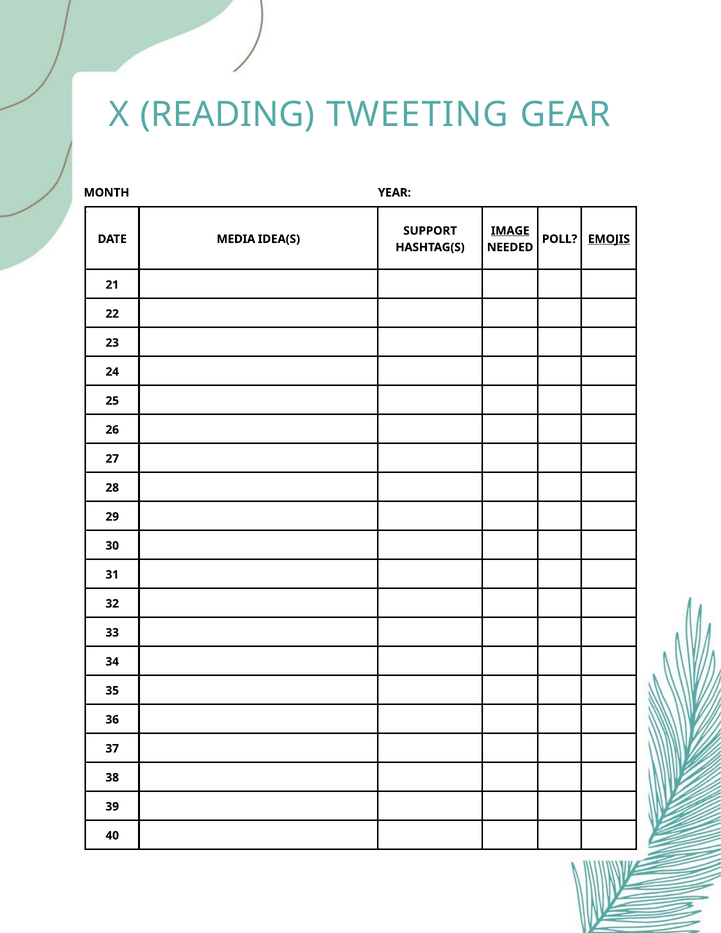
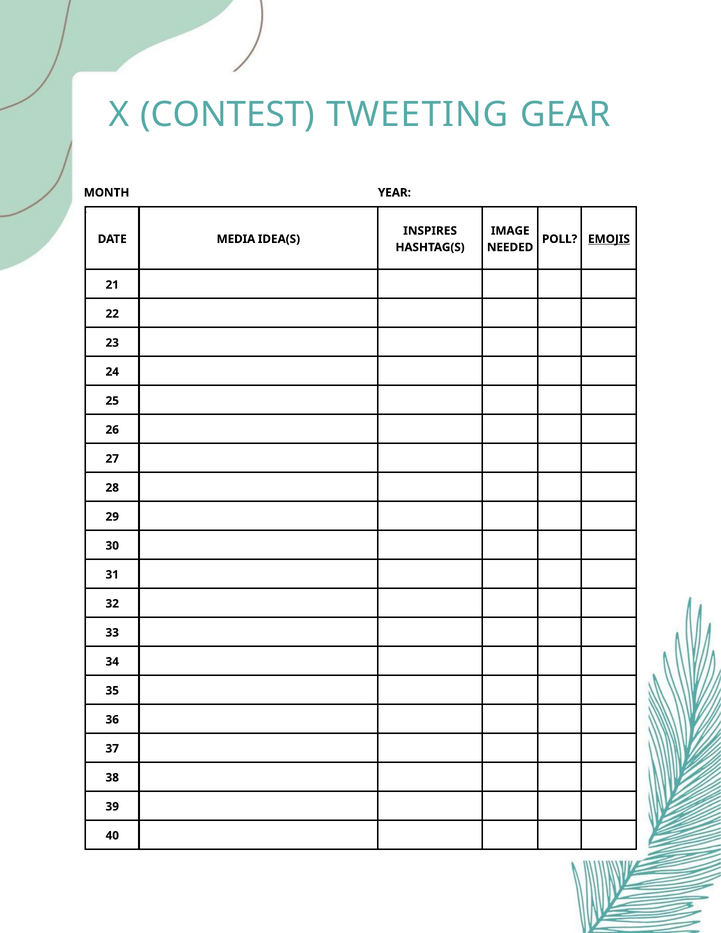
READING: READING -> CONTEST
SUPPORT: SUPPORT -> INSPIRES
IMAGE underline: present -> none
